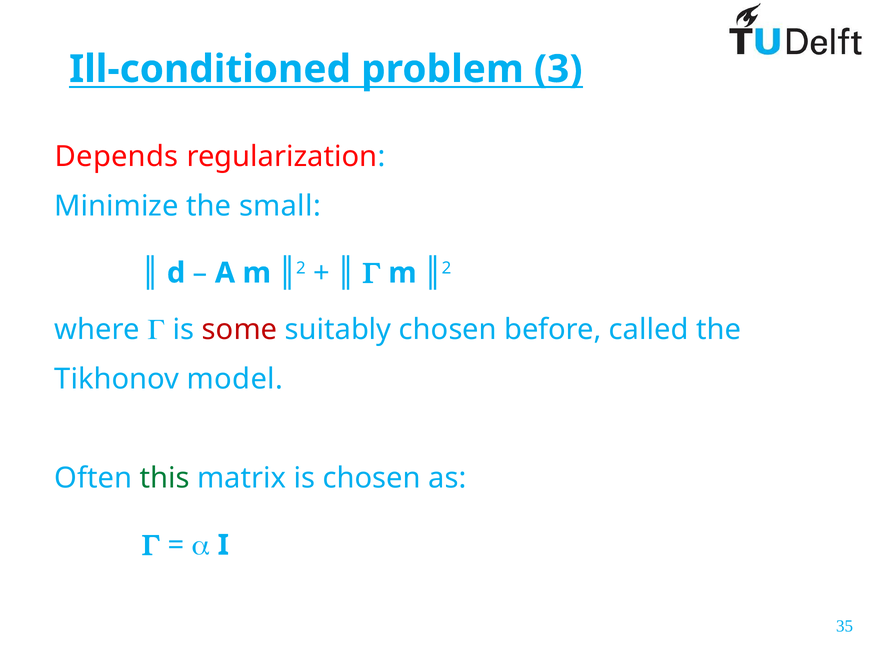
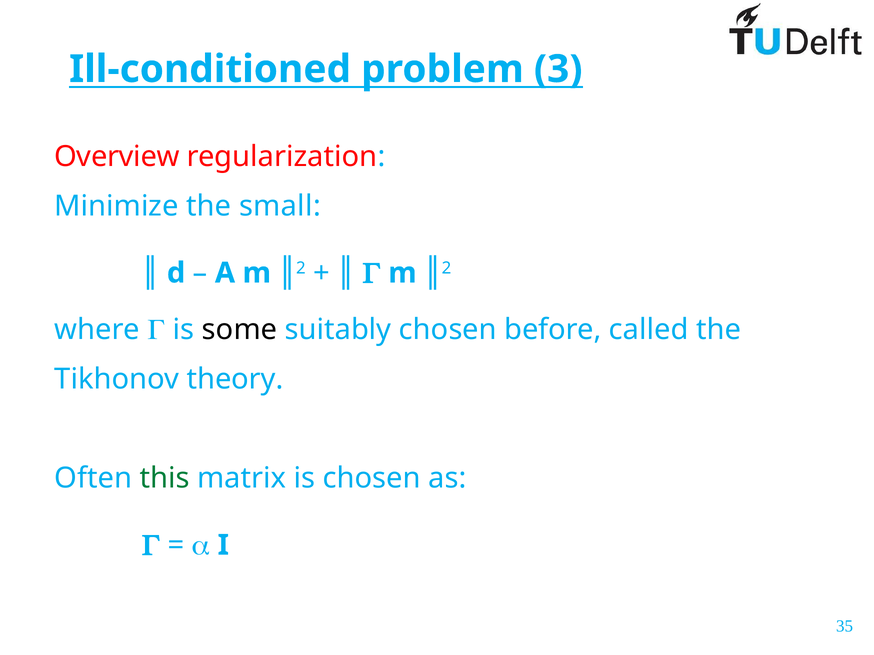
Depends: Depends -> Overview
some colour: red -> black
model: model -> theory
